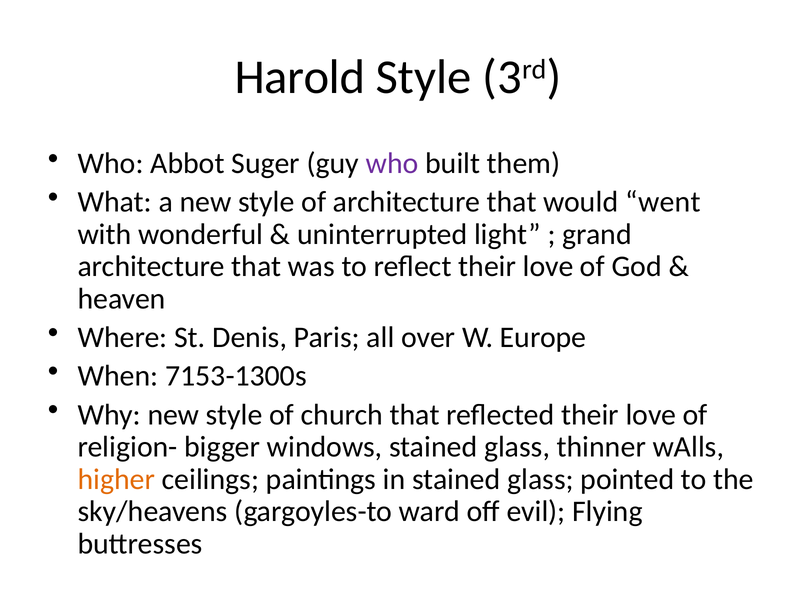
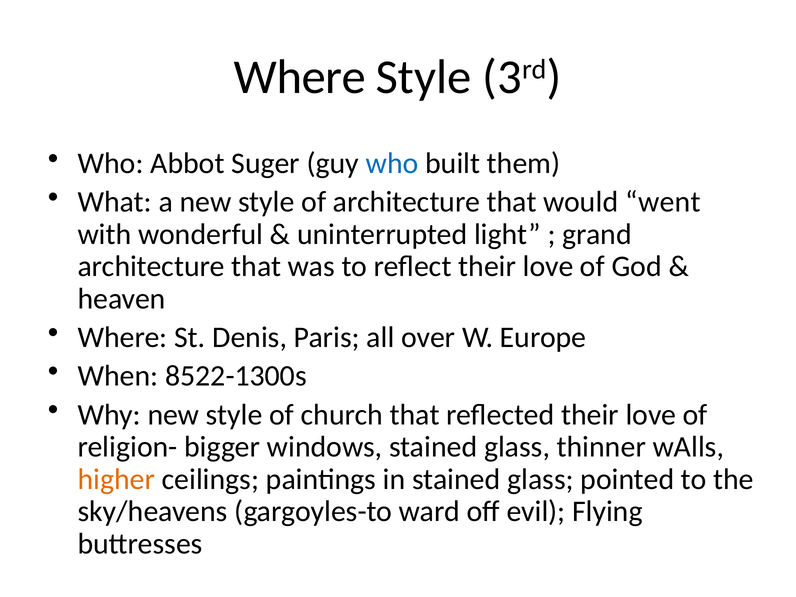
Harold at (300, 77): Harold -> Where
who at (392, 163) colour: purple -> blue
7153-1300s: 7153-1300s -> 8522-1300s
